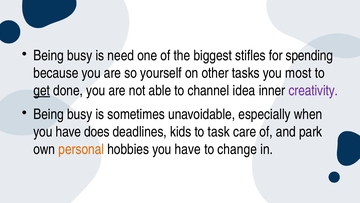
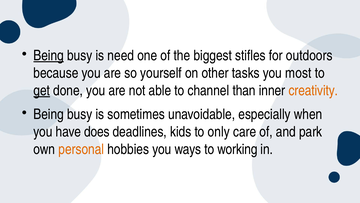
Being at (49, 55) underline: none -> present
spending: spending -> outdoors
idea: idea -> than
creativity colour: purple -> orange
task: task -> only
hobbies you have: have -> ways
change: change -> working
